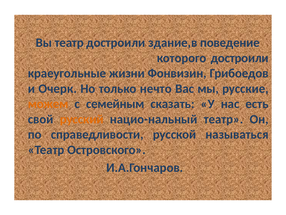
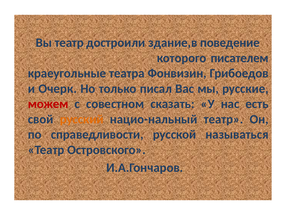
которого достроили: достроили -> писателем
жизни: жизни -> театра
нечто: нечто -> писал
можем colour: orange -> red
семейным: семейным -> совестном
